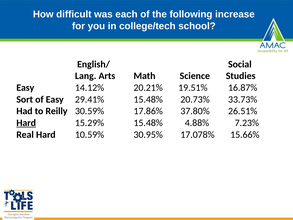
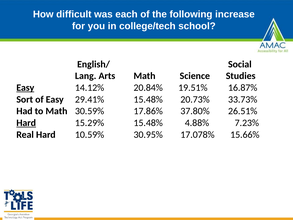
Easy at (25, 88) underline: none -> present
20.21%: 20.21% -> 20.84%
to Reilly: Reilly -> Math
